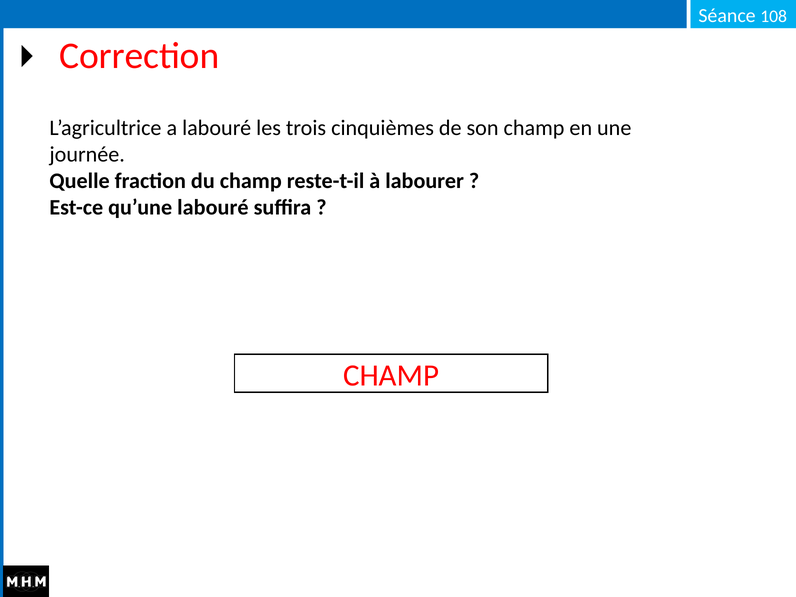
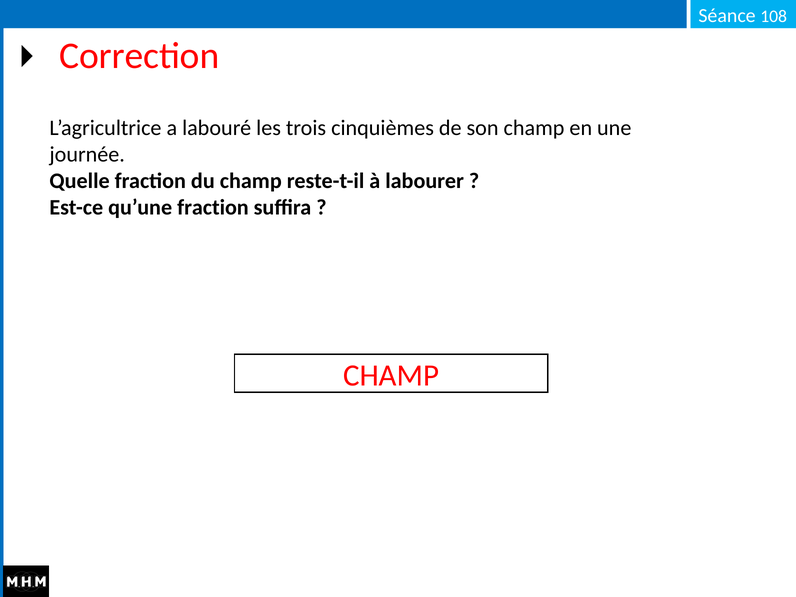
qu’une labouré: labouré -> fraction
